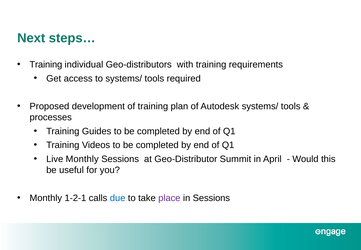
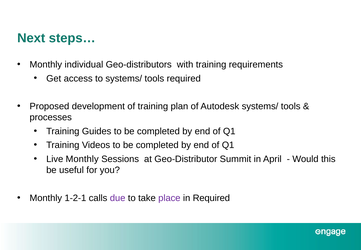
Training at (46, 65): Training -> Monthly
due colour: blue -> purple
in Sessions: Sessions -> Required
